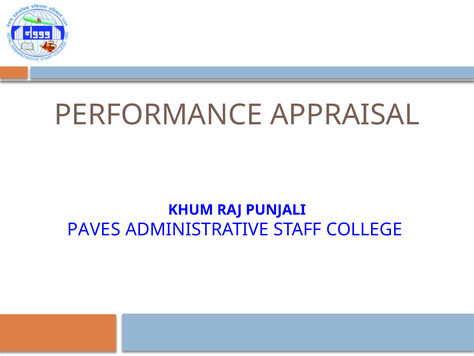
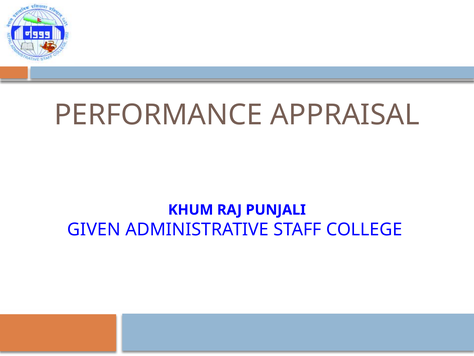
PAVES: PAVES -> GIVEN
